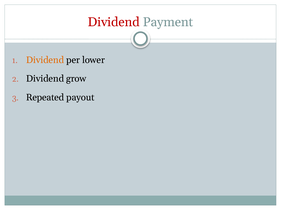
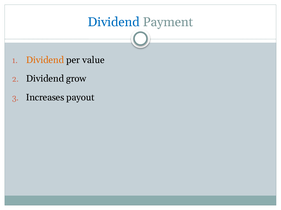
Dividend at (114, 22) colour: red -> blue
lower: lower -> value
Repeated: Repeated -> Increases
